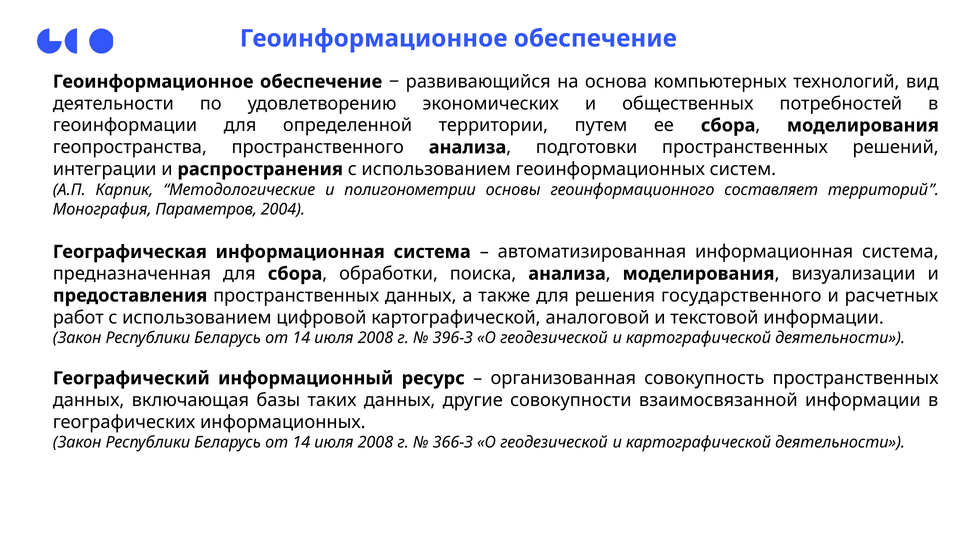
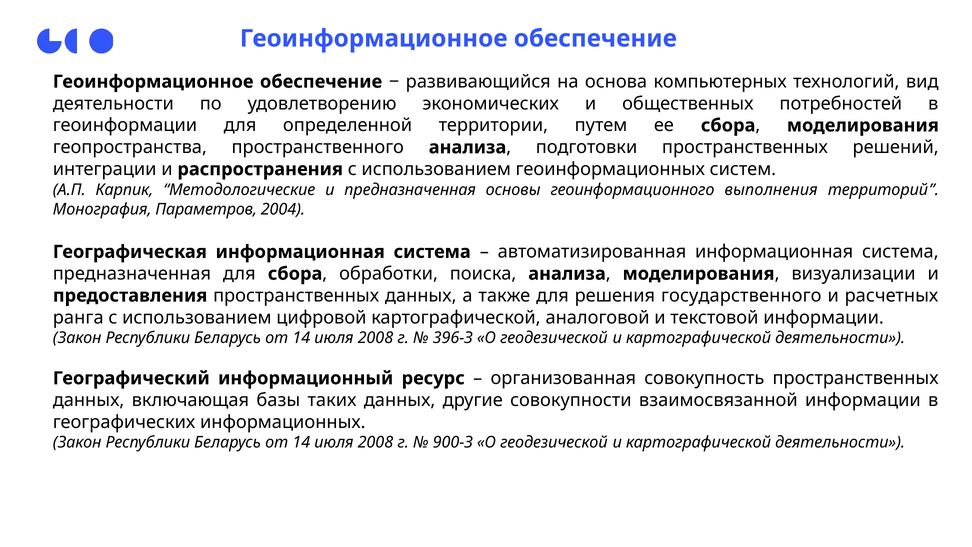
и полигонометрии: полигонометрии -> предназначенная
составляет: составляет -> выполнения
работ: работ -> ранга
366-З: 366-З -> 900-З
